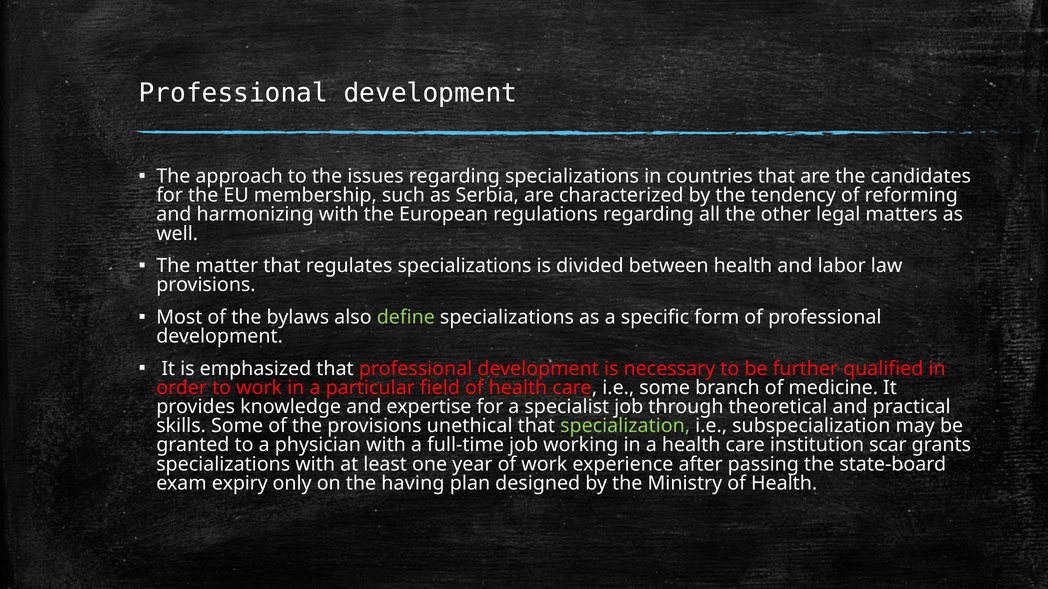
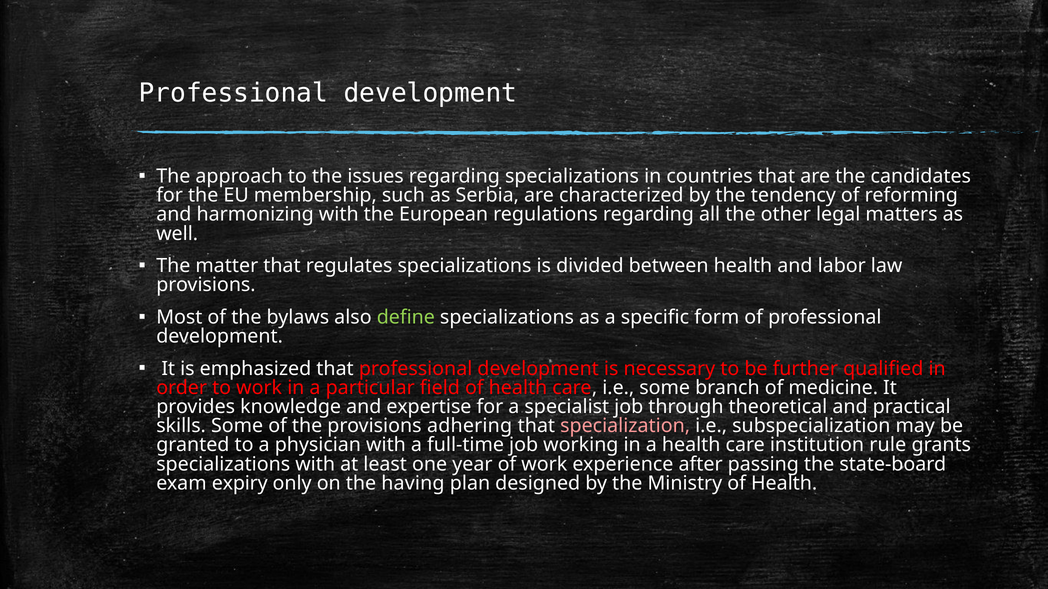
unethical: unethical -> adhering
specialization colour: light green -> pink
scar: scar -> rule
